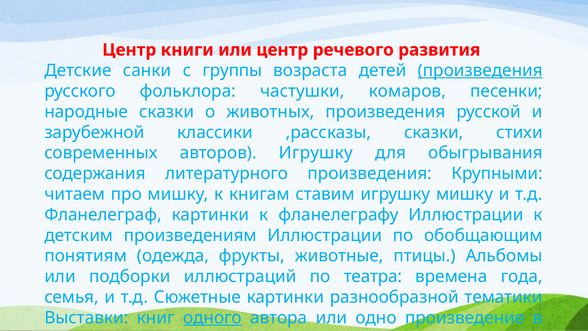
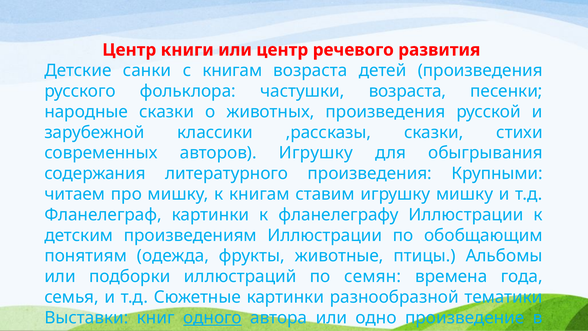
с группы: группы -> книгам
произведения at (480, 70) underline: present -> none
частушки комаров: комаров -> возраста
театра: театра -> семян
